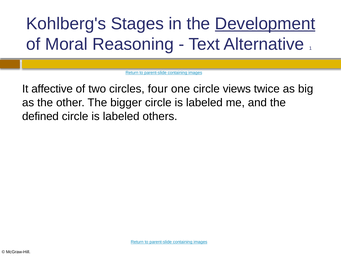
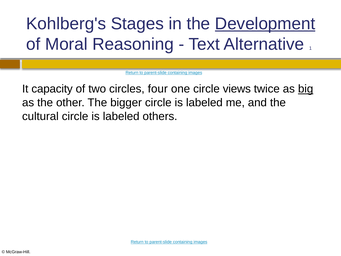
affective: affective -> capacity
big underline: none -> present
defined: defined -> cultural
